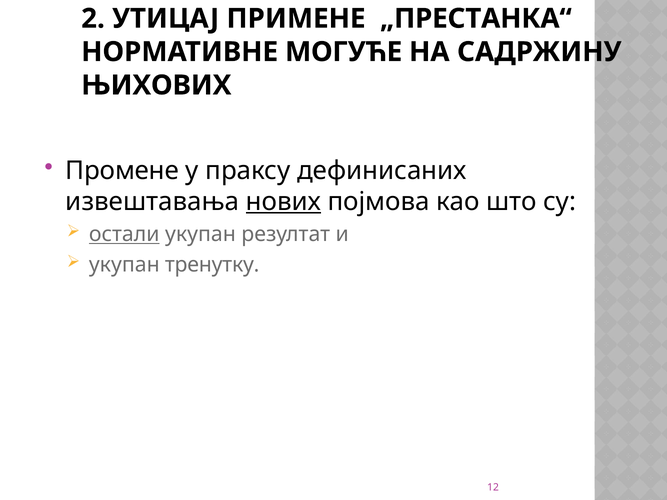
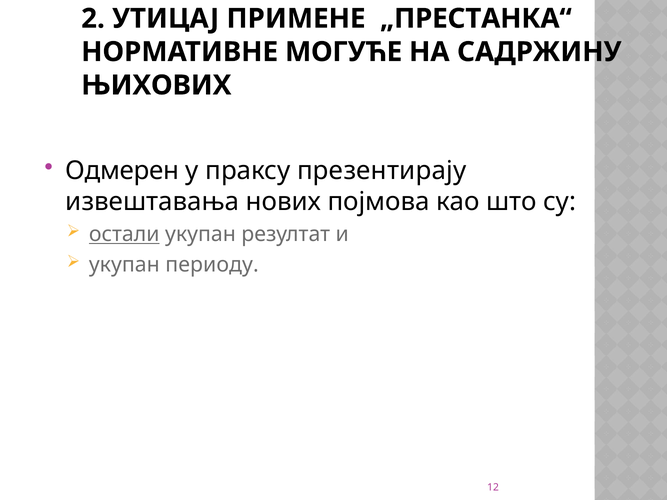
Промене: Промене -> Одмерен
дефинисаних: дефинисаних -> презентирају
нових underline: present -> none
тренутку: тренутку -> периоду
